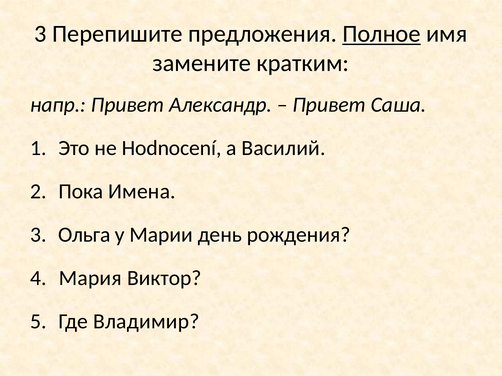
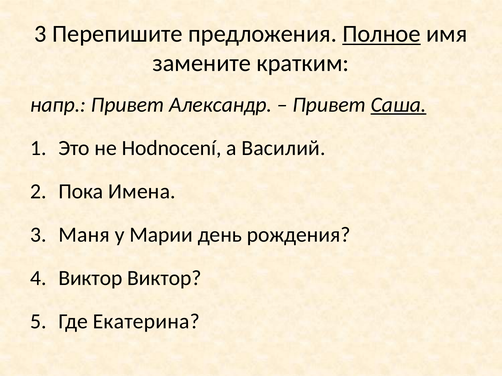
Саша underline: none -> present
Ольга: Ольга -> Маня
Мария at (90, 278): Мария -> Виктор
Владимир: Владимир -> Екатерина
